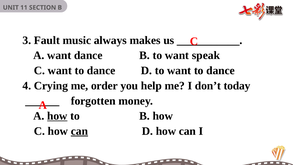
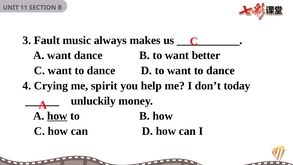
speak: speak -> better
order: order -> spirit
forgotten: forgotten -> unluckily
can at (79, 131) underline: present -> none
